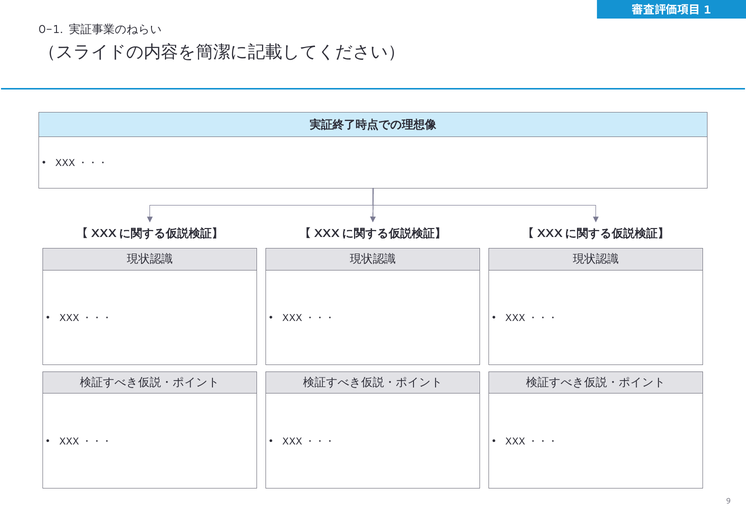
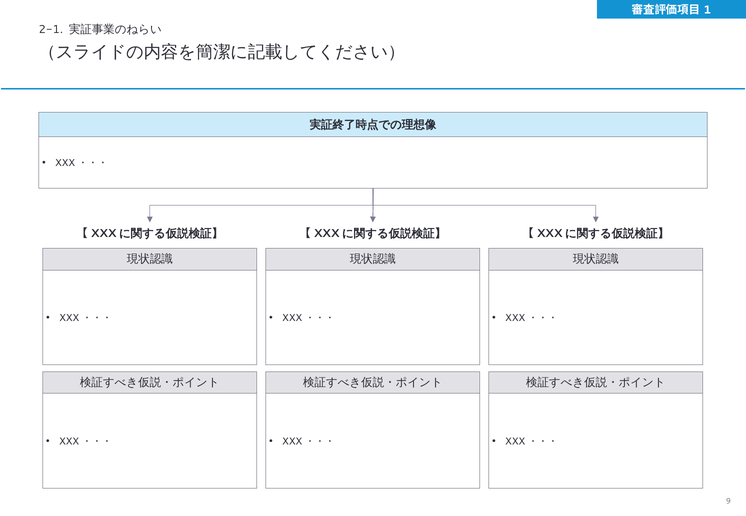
0-1: 0-1 -> 2-1
